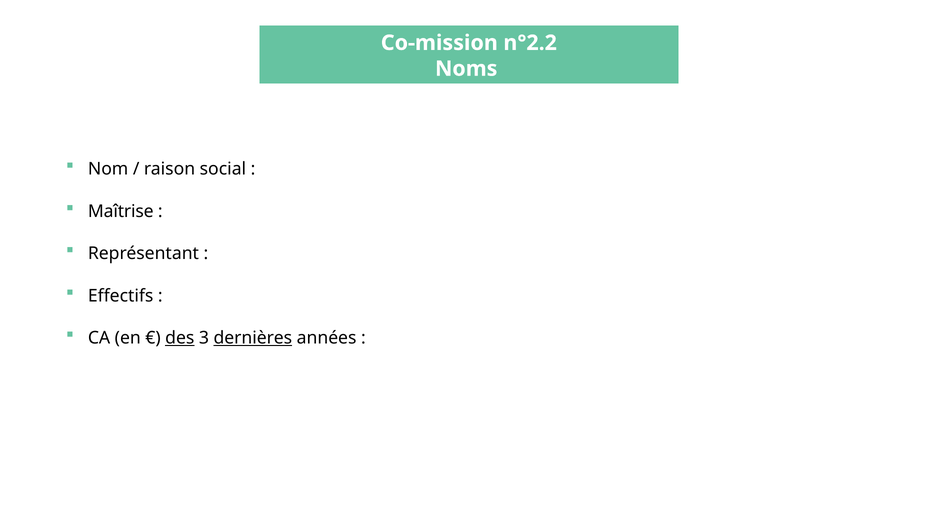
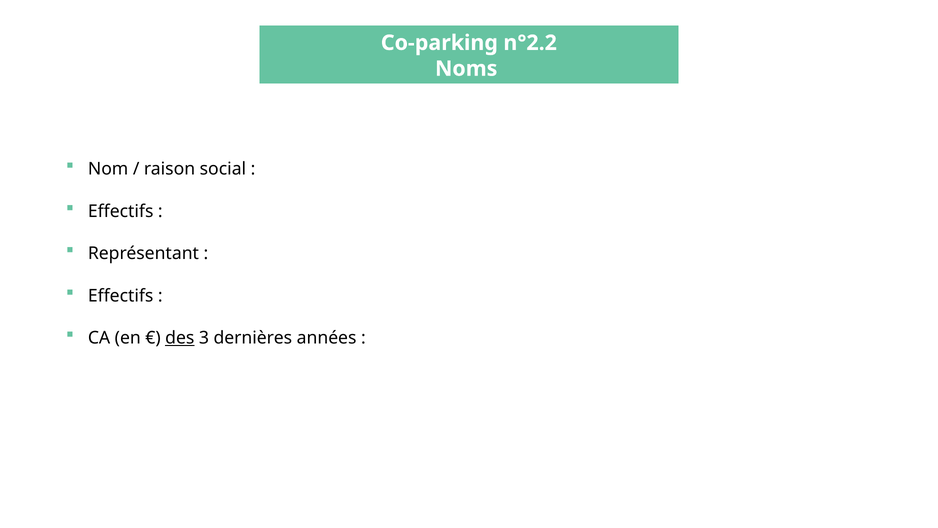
Co-mission: Co-mission -> Co-parking
Maîtrise at (121, 211): Maîtrise -> Effectifs
dernières underline: present -> none
